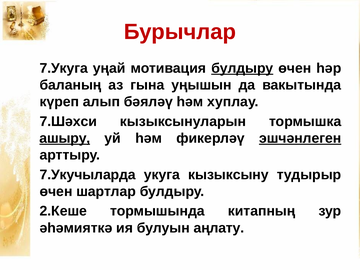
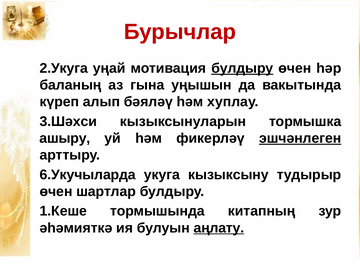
7.Укуга: 7.Укуга -> 2.Укуга
7.Шәхси: 7.Шәхси -> 3.Шәхси
ашыру underline: present -> none
7.Укучыларда: 7.Укучыларда -> 6.Укучыларда
2.Кеше: 2.Кеше -> 1.Кеше
аңлату underline: none -> present
